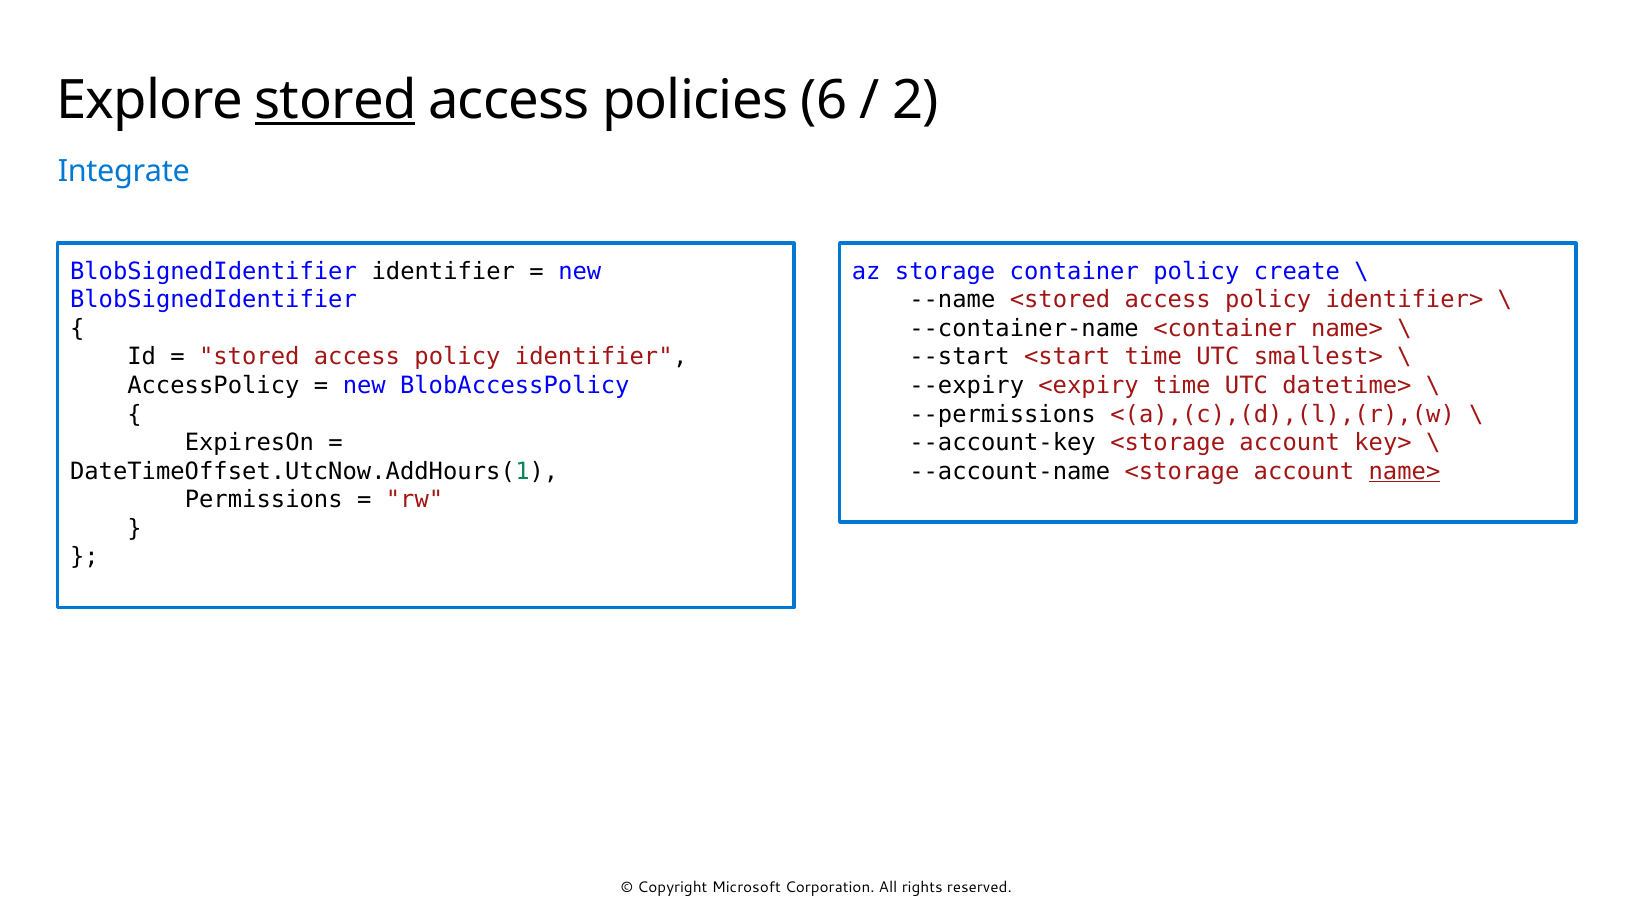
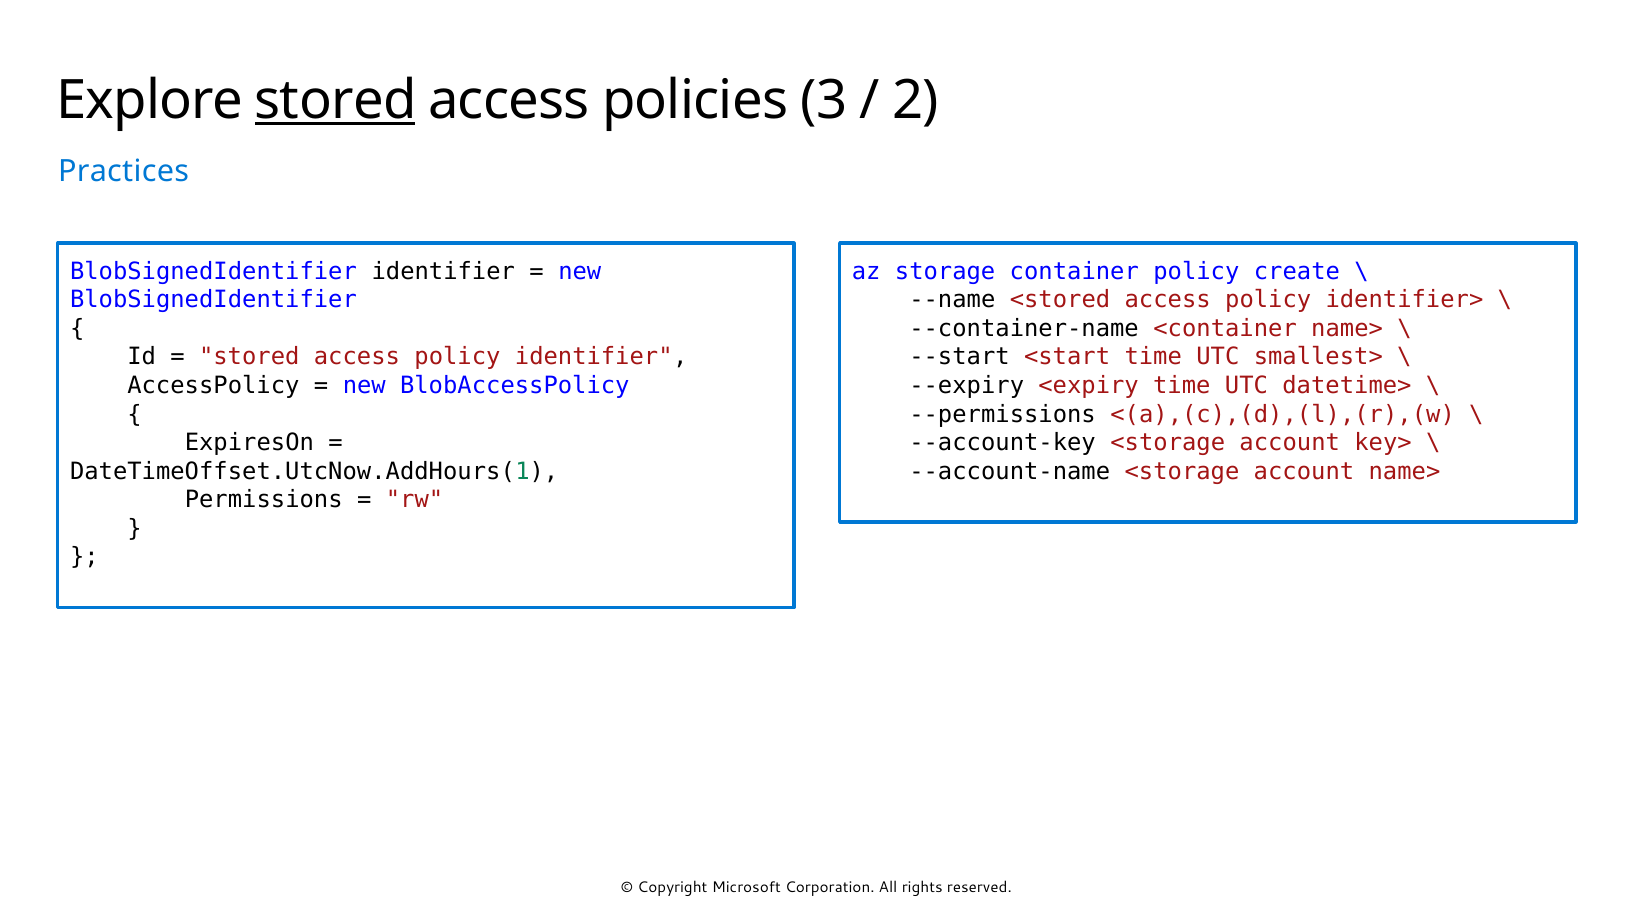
6: 6 -> 3
Integrate: Integrate -> Practices
name> at (1405, 471) underline: present -> none
